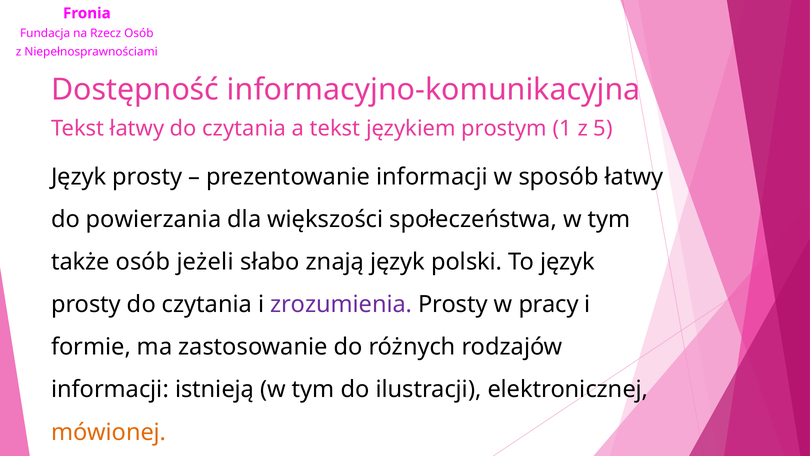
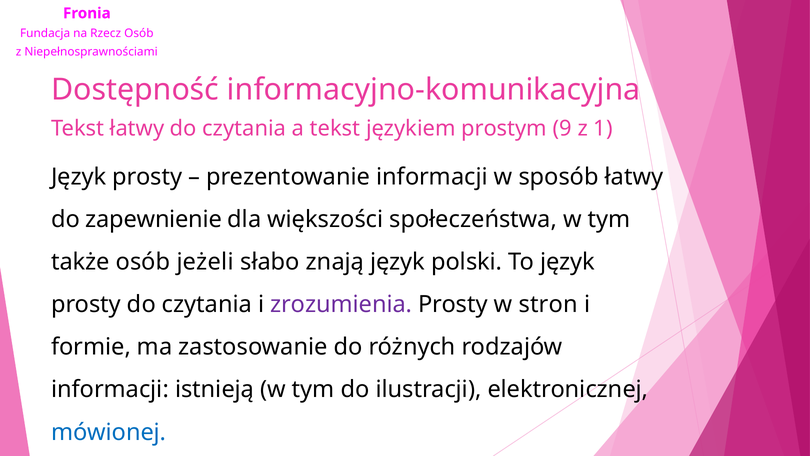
1: 1 -> 9
5: 5 -> 1
powierzania: powierzania -> zapewnienie
pracy: pracy -> stron
mówionej colour: orange -> blue
